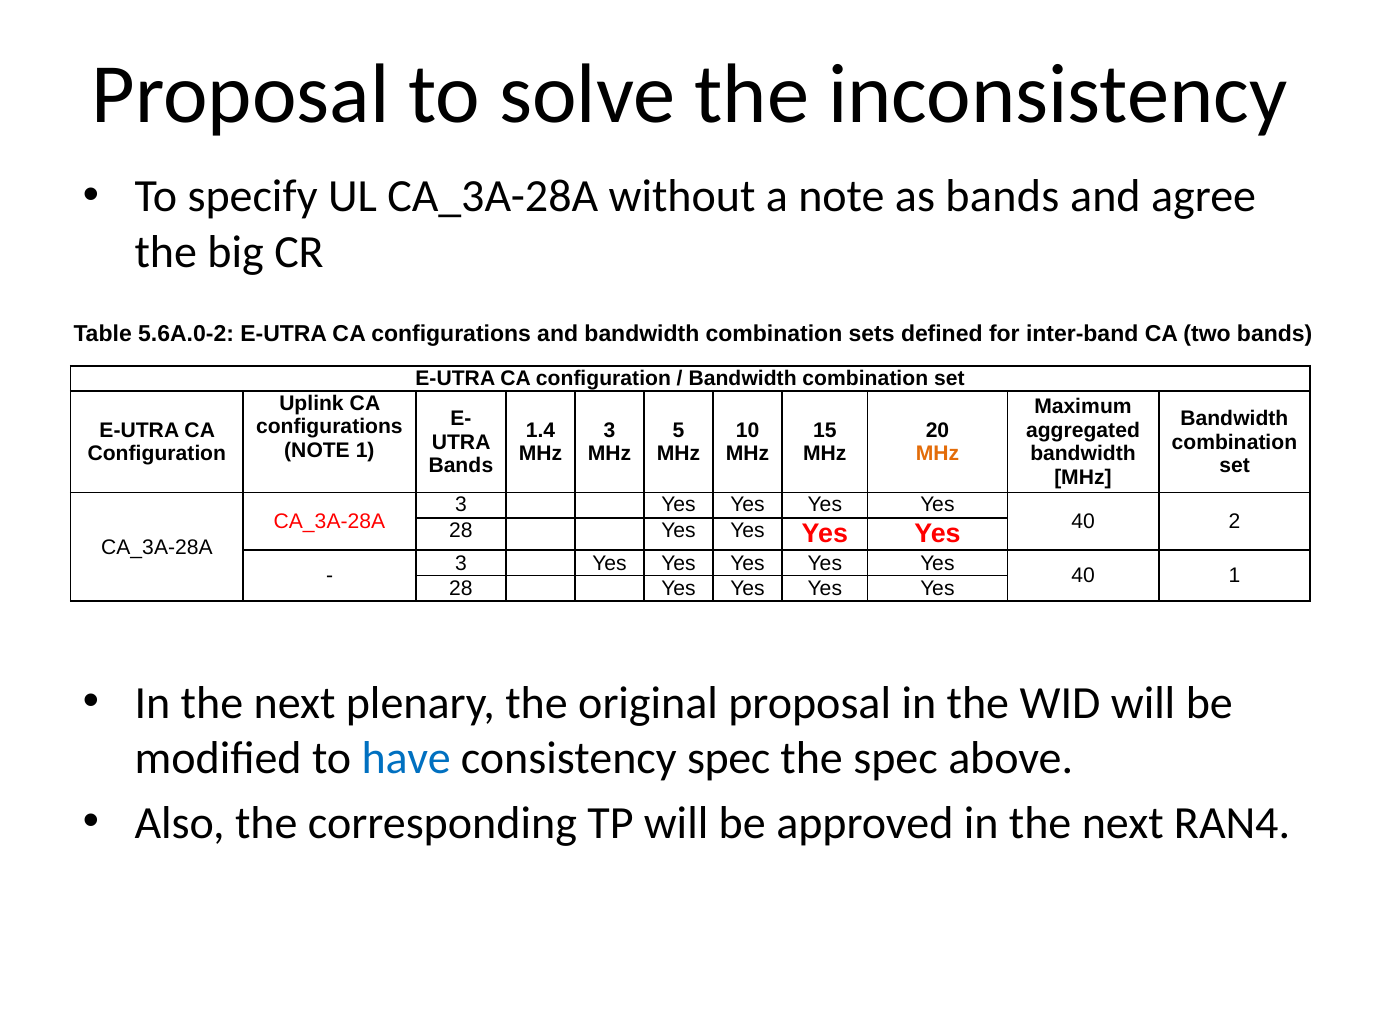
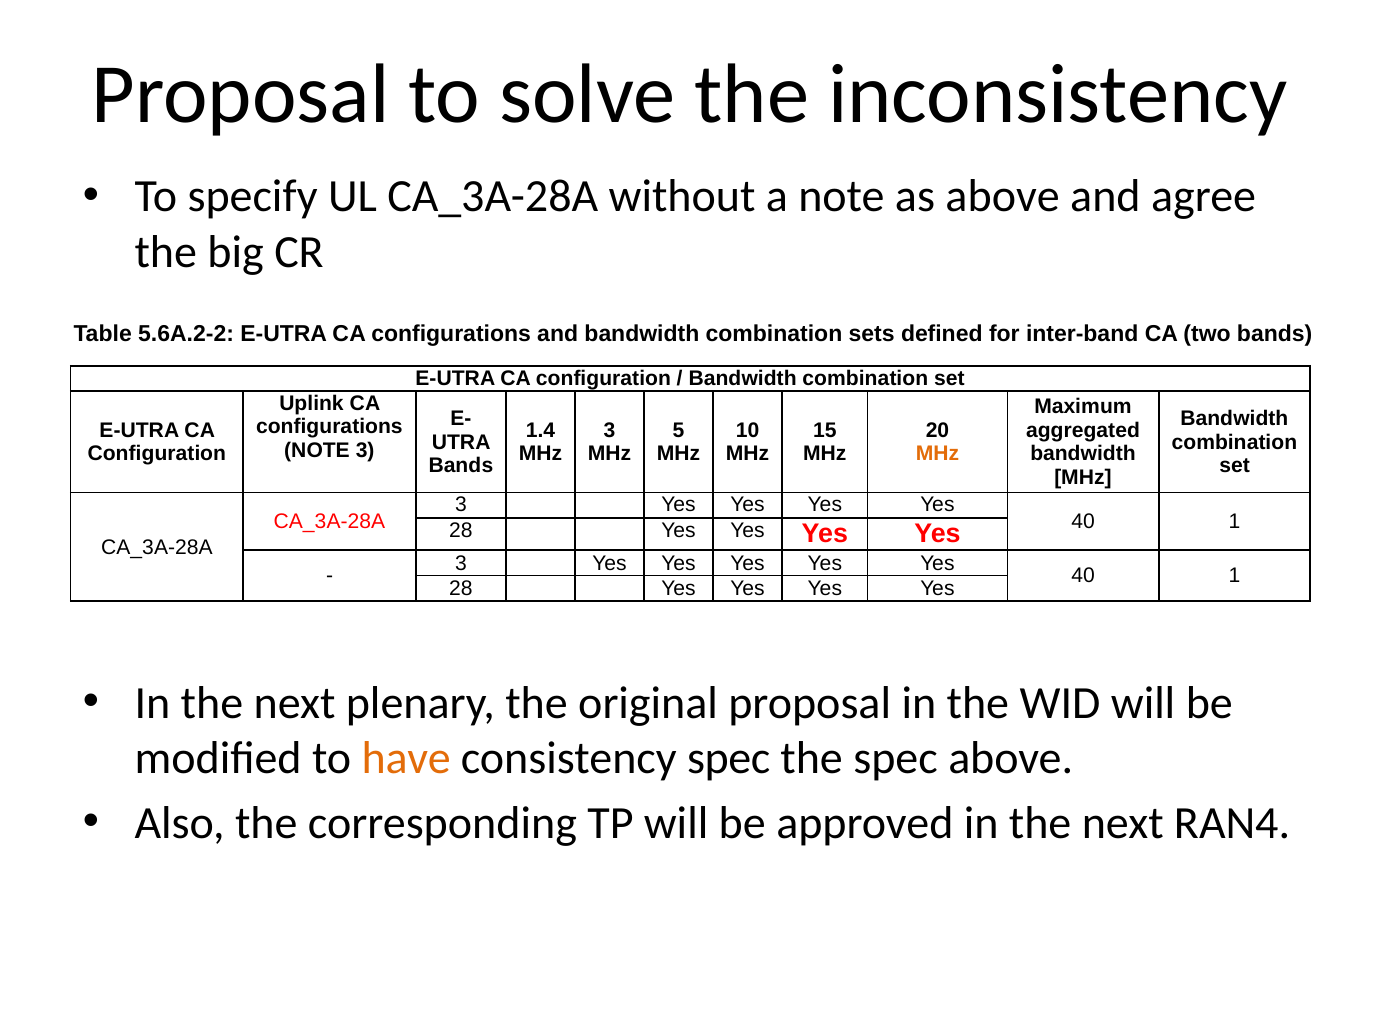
as bands: bands -> above
5.6A.0-2: 5.6A.0-2 -> 5.6A.2-2
NOTE 1: 1 -> 3
2 at (1235, 522): 2 -> 1
have colour: blue -> orange
